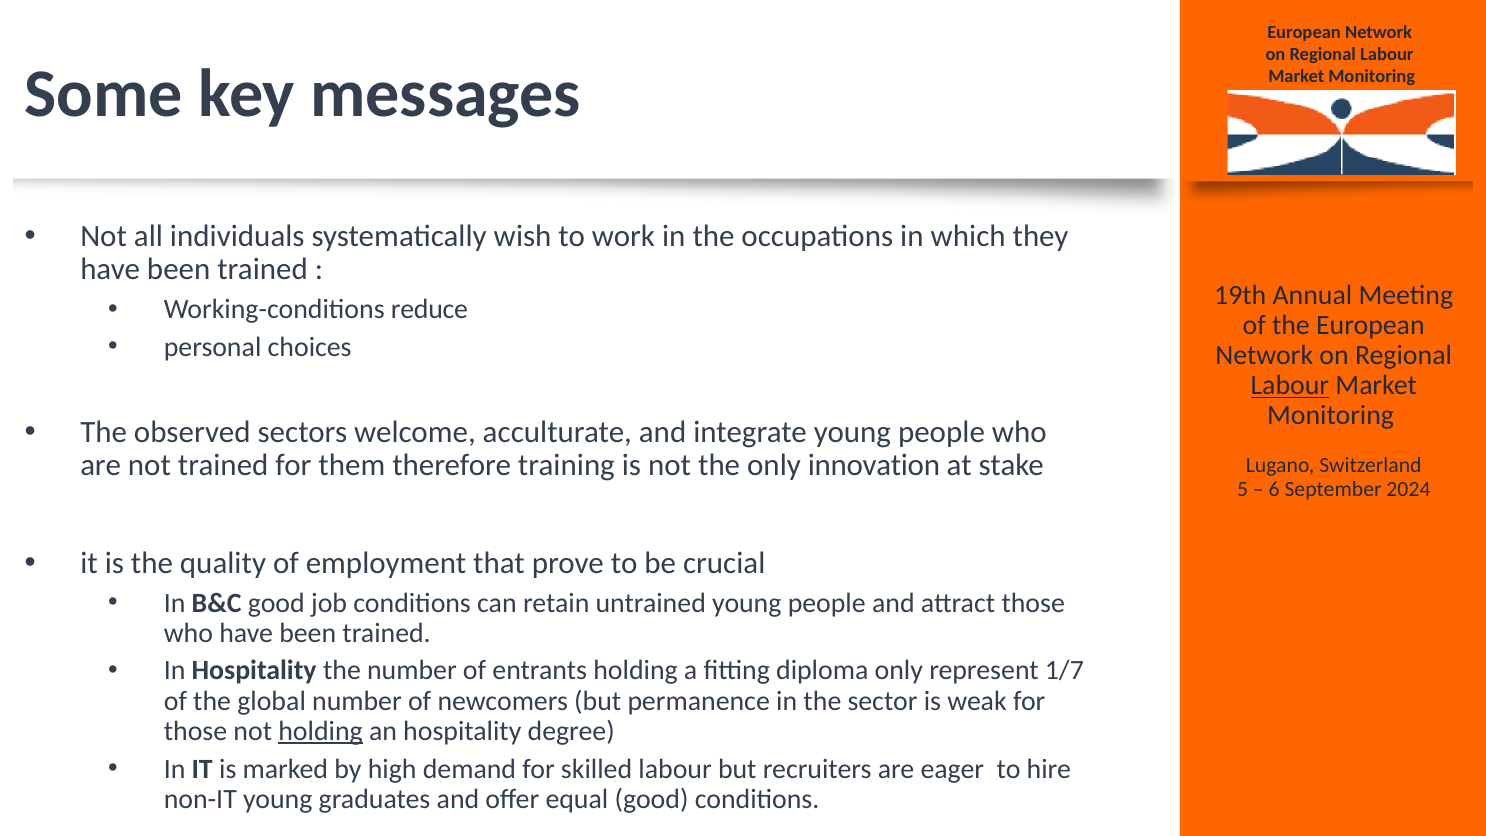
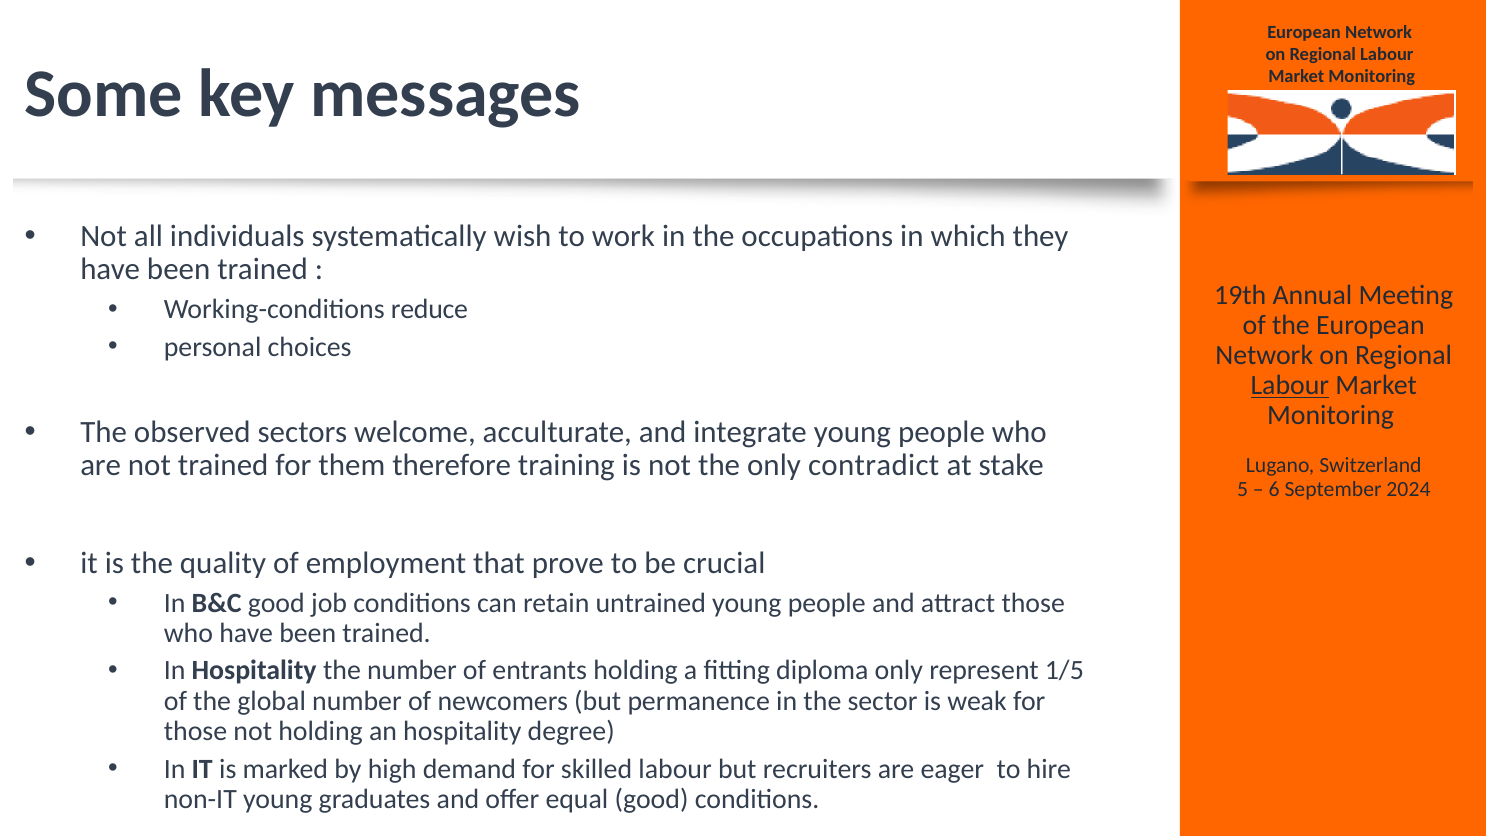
innovation: innovation -> contradict
1/7: 1/7 -> 1/5
holding at (321, 731) underline: present -> none
